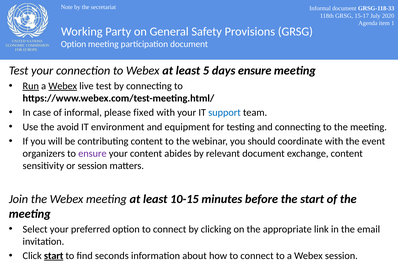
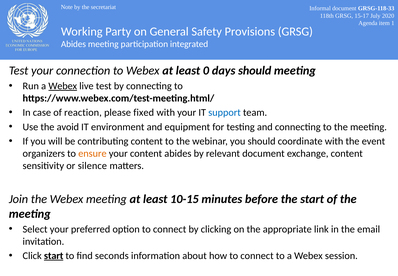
Option at (73, 44): Option -> Abides
participation document: document -> integrated
5: 5 -> 0
days ensure: ensure -> should
Run underline: present -> none
of informal: informal -> reaction
ensure at (92, 153) colour: purple -> orange
or session: session -> silence
